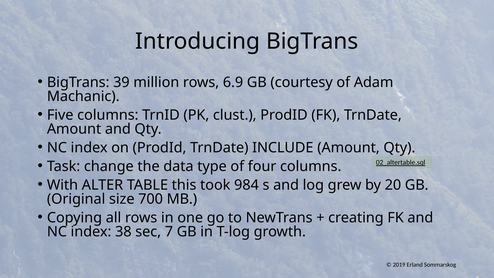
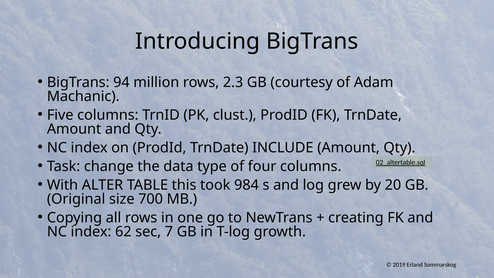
39: 39 -> 94
6.9: 6.9 -> 2.3
38: 38 -> 62
